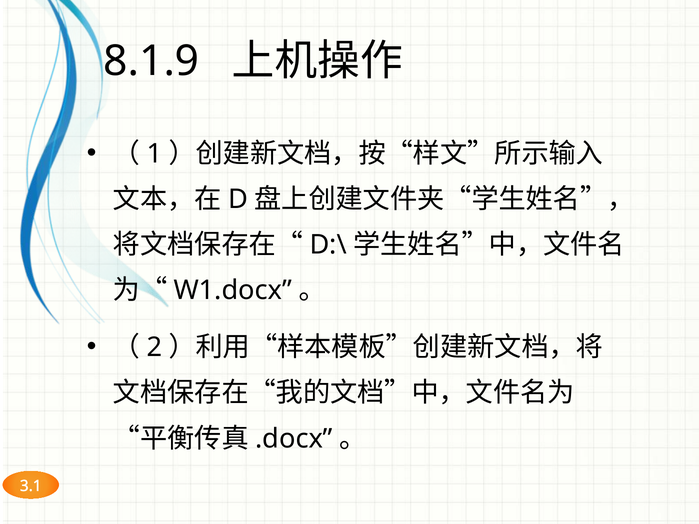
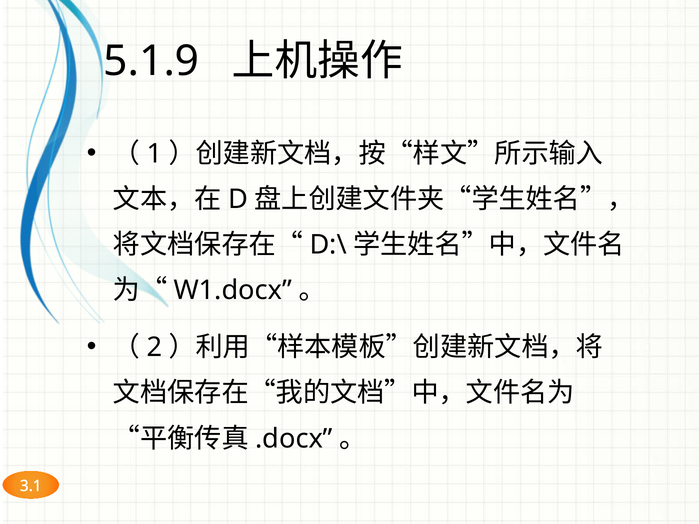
8.1.9: 8.1.9 -> 5.1.9
